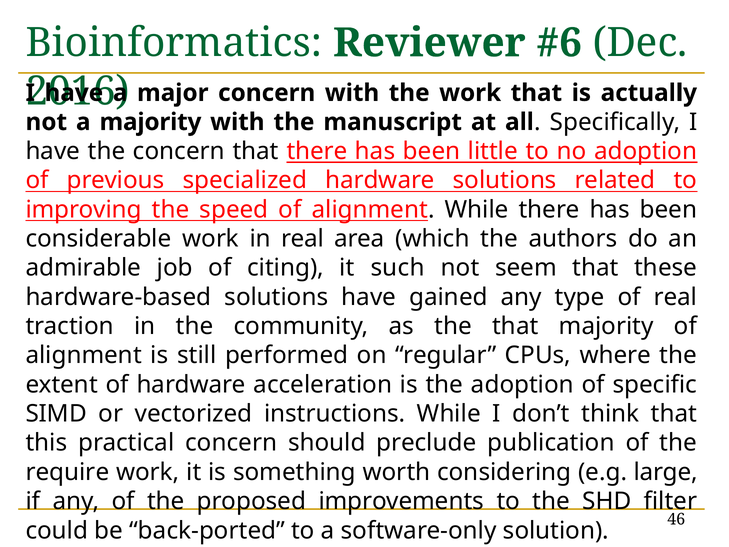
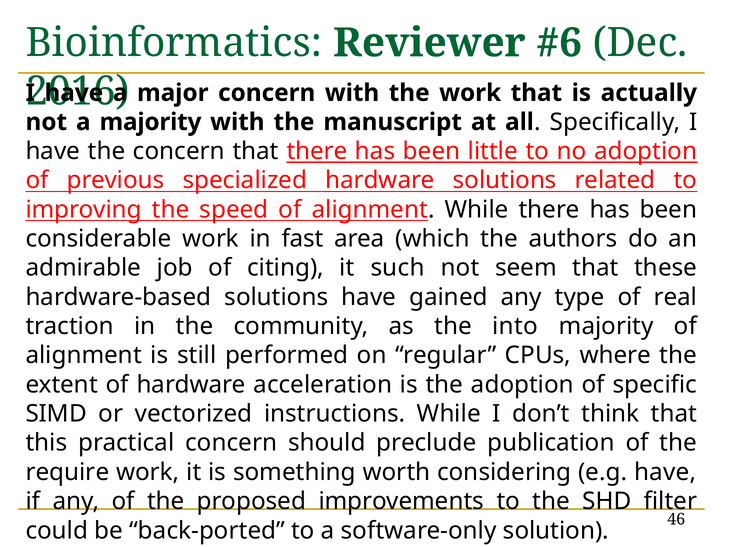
in real: real -> fast
the that: that -> into
e.g large: large -> have
